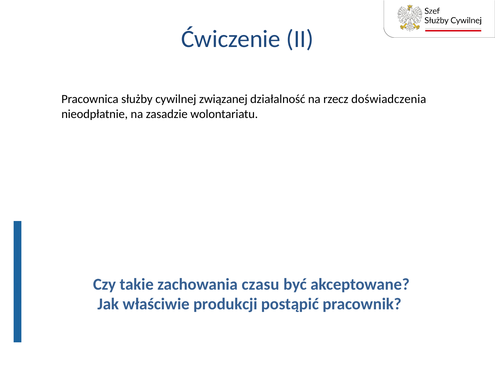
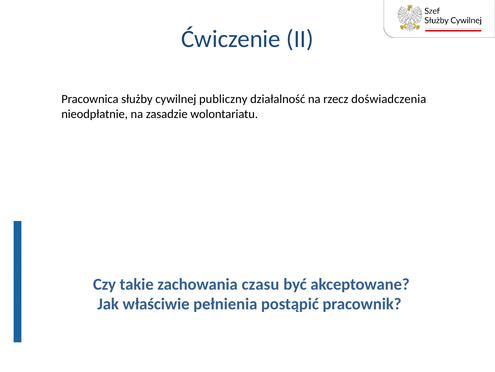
związanej: związanej -> publiczny
produkcji: produkcji -> pełnienia
